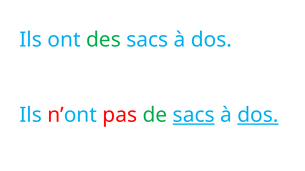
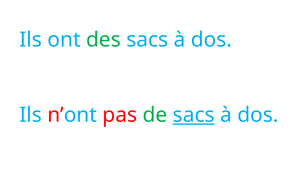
dos at (258, 115) underline: present -> none
